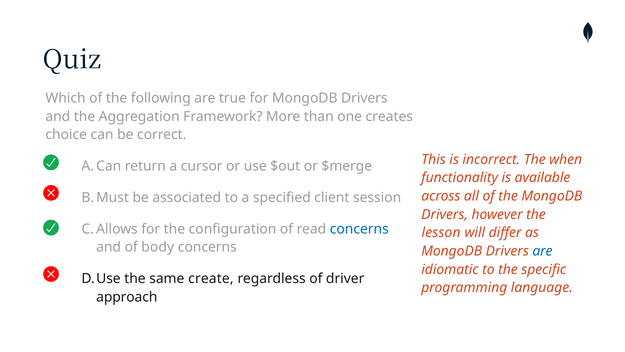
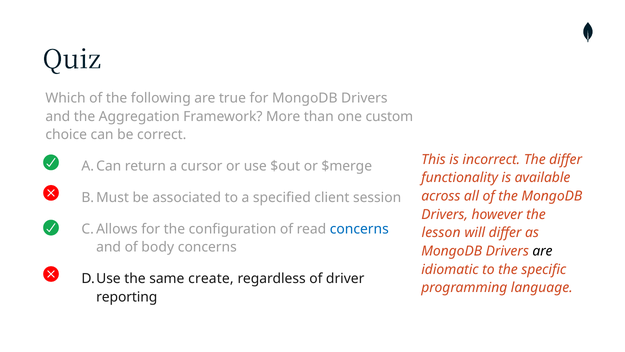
creates: creates -> custom
The when: when -> differ
are at (542, 251) colour: blue -> black
approach: approach -> reporting
